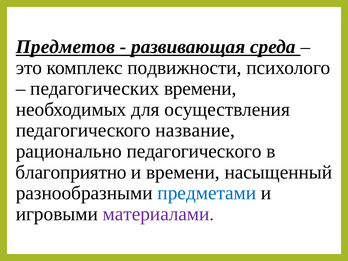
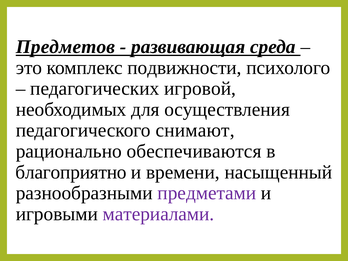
педагогических времени: времени -> игровой
название: название -> снимают
рационально педагогического: педагогического -> обеспечиваются
предметами colour: blue -> purple
